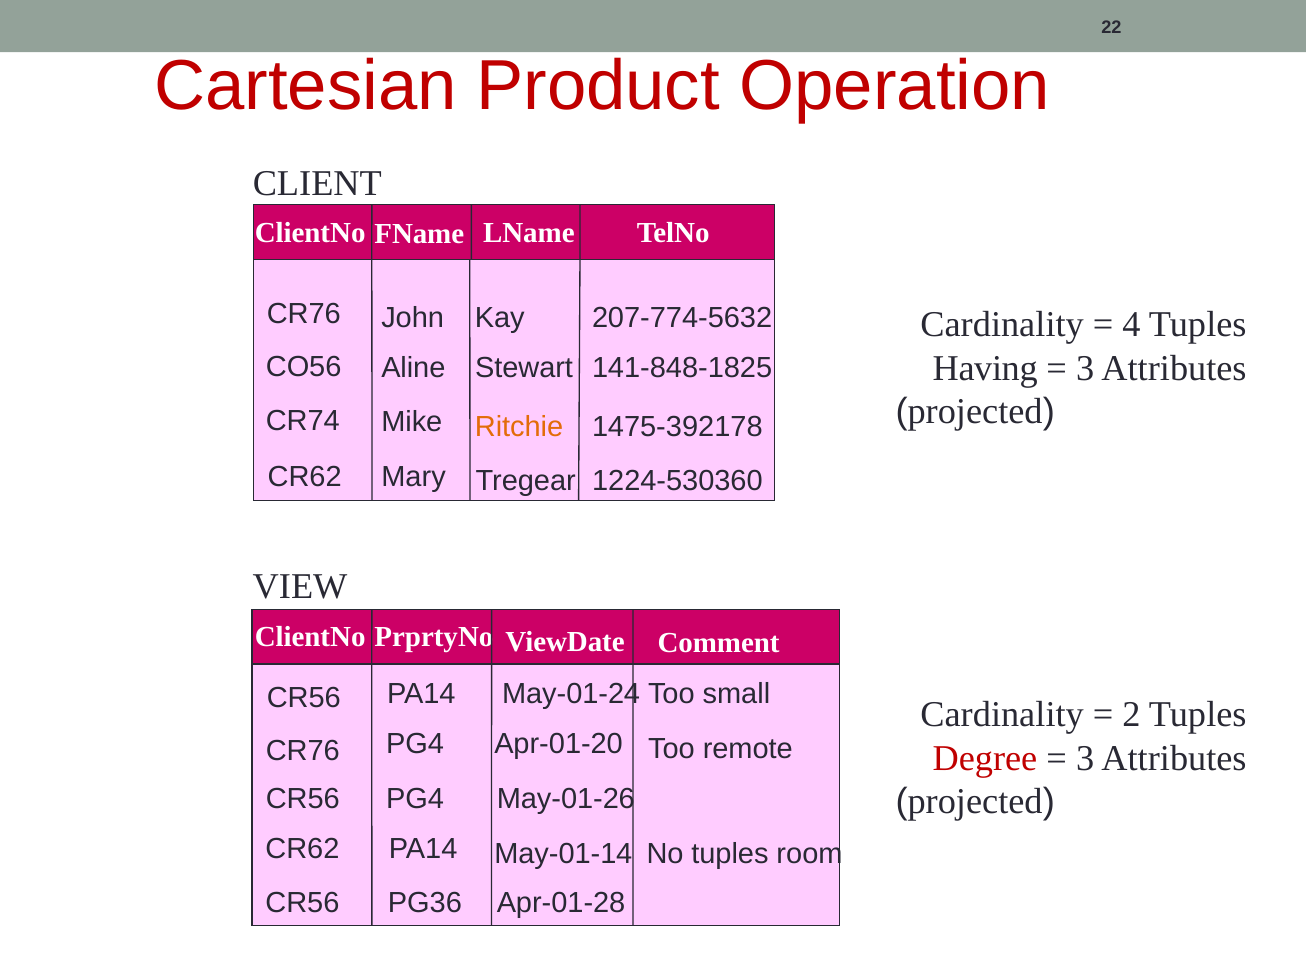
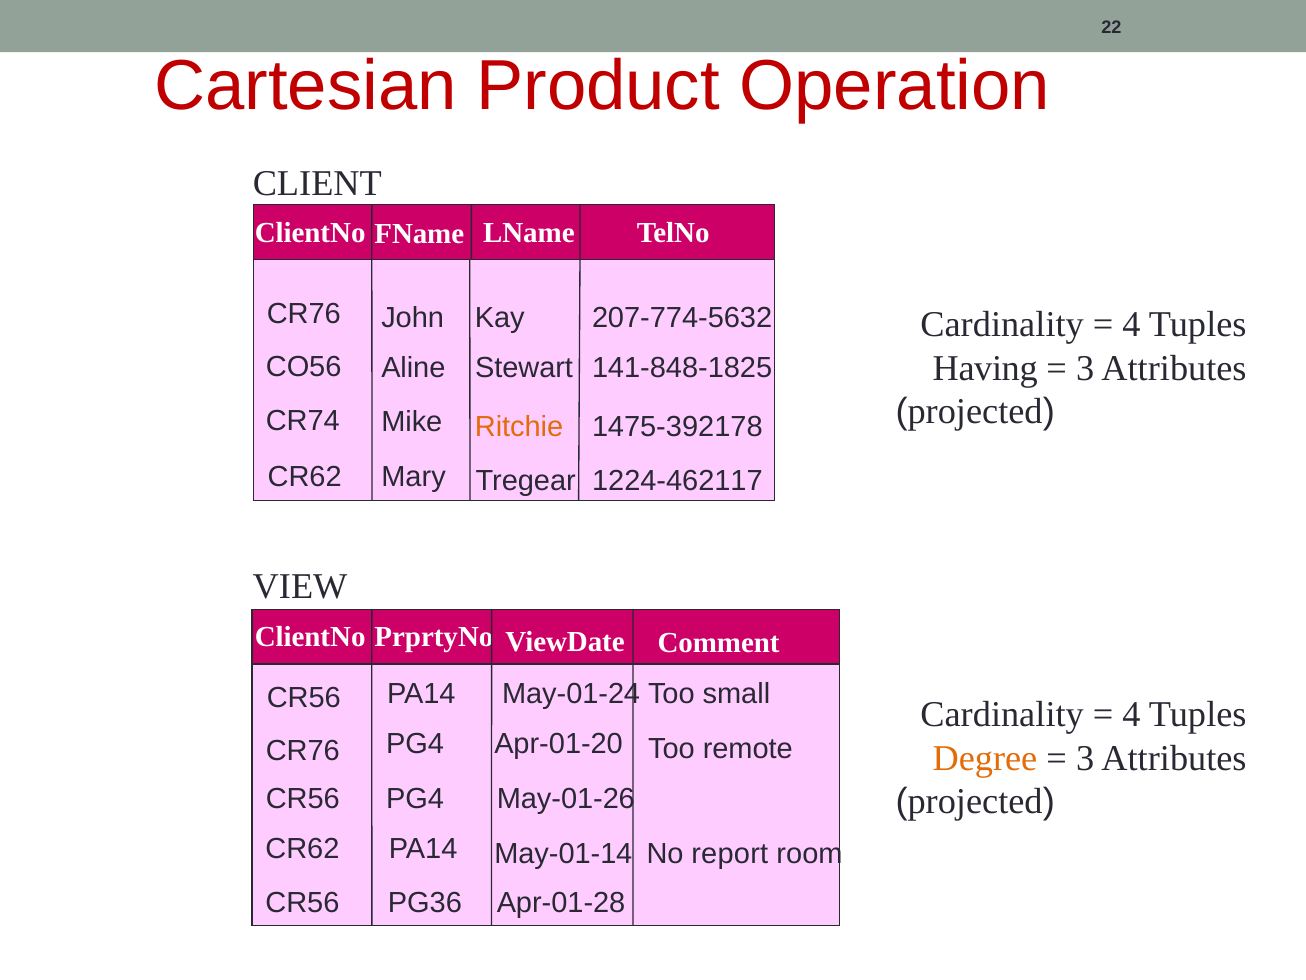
1224-530360: 1224-530360 -> 1224-462117
2 at (1132, 714): 2 -> 4
Degree colour: red -> orange
No tuples: tuples -> report
